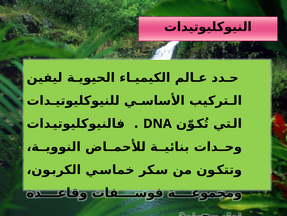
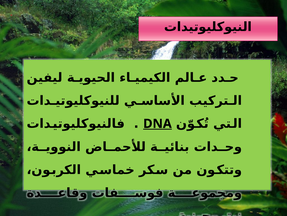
DNA underline: none -> present
